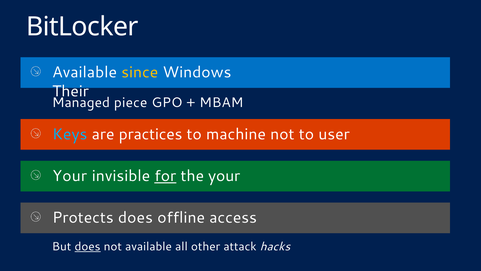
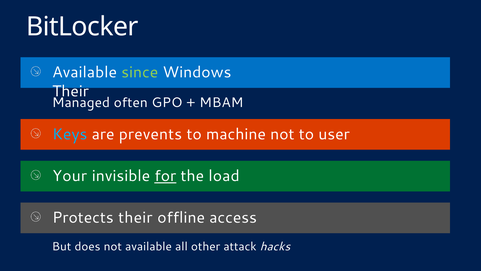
since colour: yellow -> light green
piece: piece -> often
practices: practices -> prevents
the your: your -> load
Protects does: does -> their
does at (88, 246) underline: present -> none
